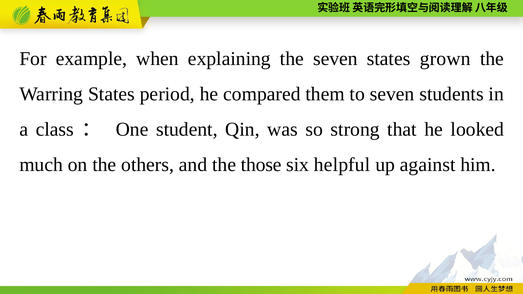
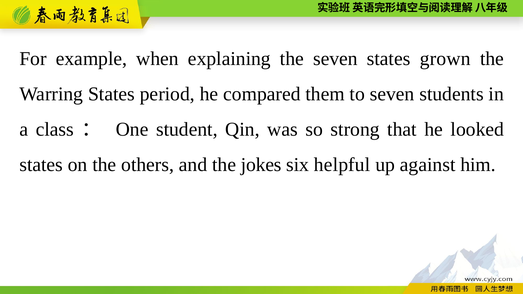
much at (41, 165): much -> states
those: those -> jokes
